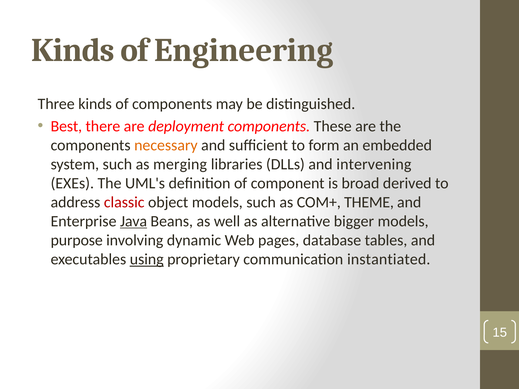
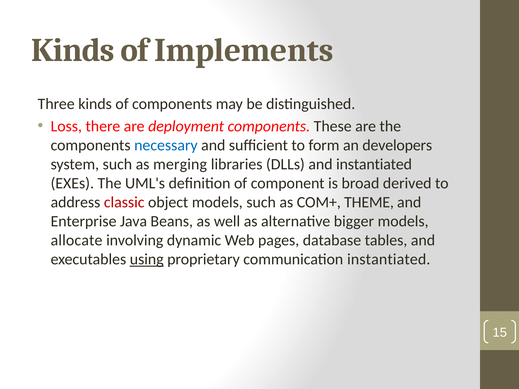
Engineering: Engineering -> Implements
Best: Best -> Loss
necessary colour: orange -> blue
embedded: embedded -> developers
and intervening: intervening -> instantiated
Java underline: present -> none
purpose: purpose -> allocate
